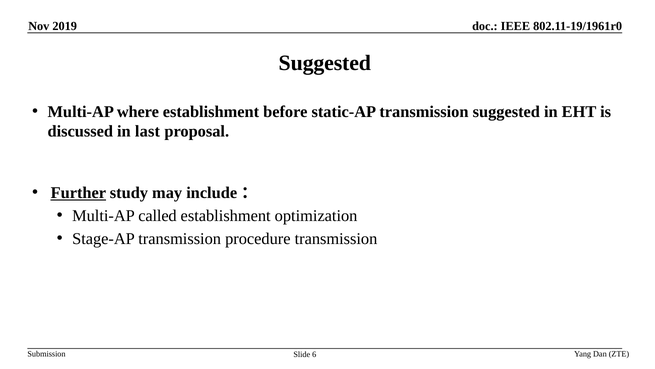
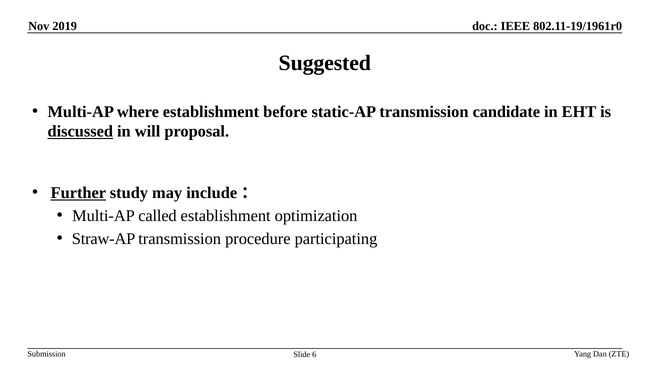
transmission suggested: suggested -> candidate
discussed underline: none -> present
last: last -> will
Stage-AP: Stage-AP -> Straw-AP
procedure transmission: transmission -> participating
